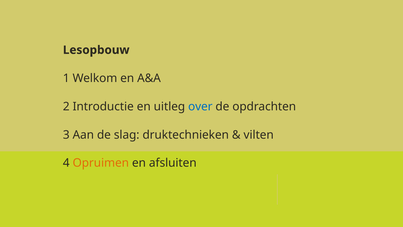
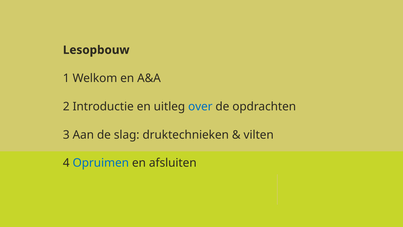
Opruimen colour: orange -> blue
